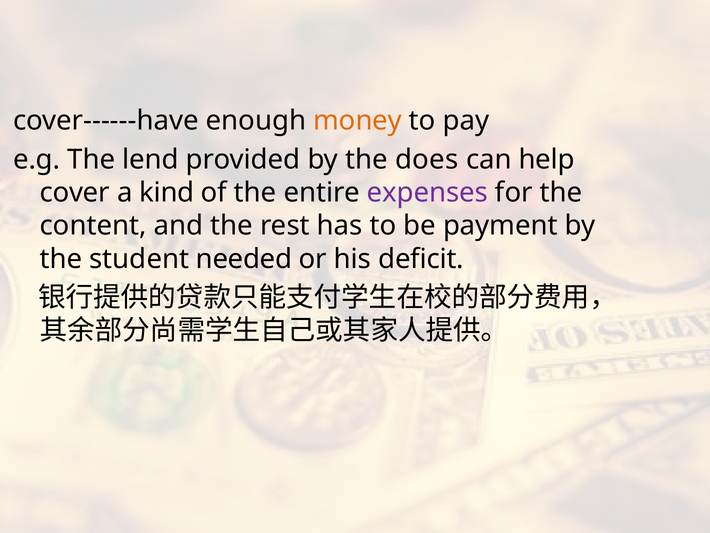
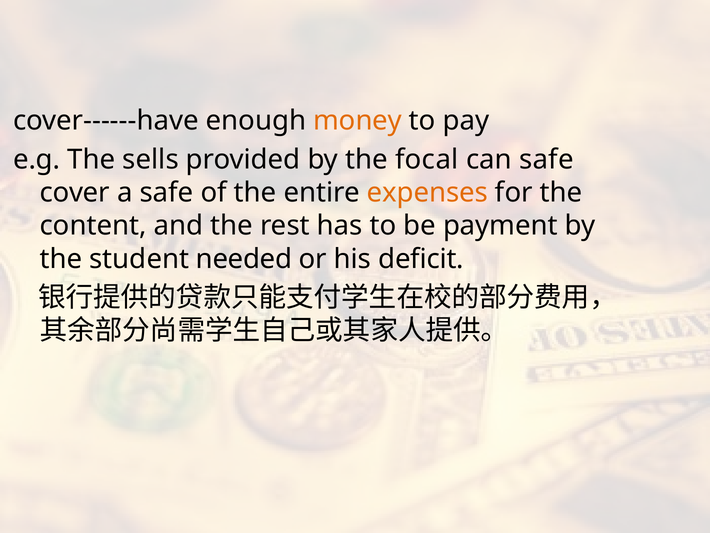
lend: lend -> sells
does: does -> focal
can help: help -> safe
a kind: kind -> safe
expenses colour: purple -> orange
